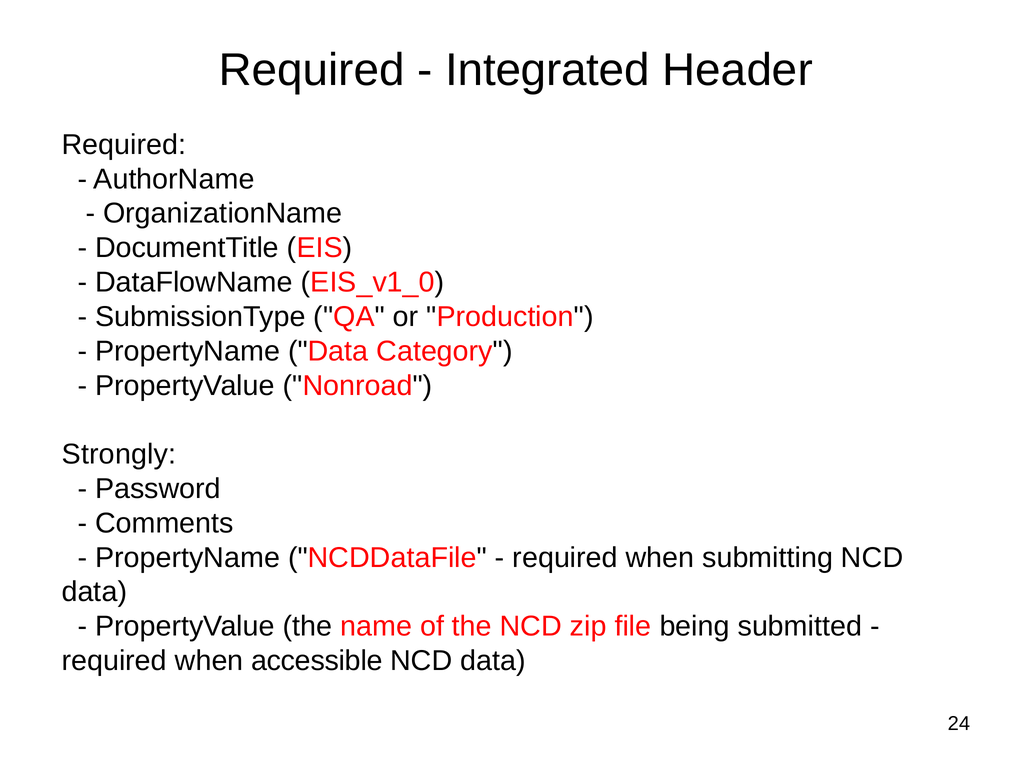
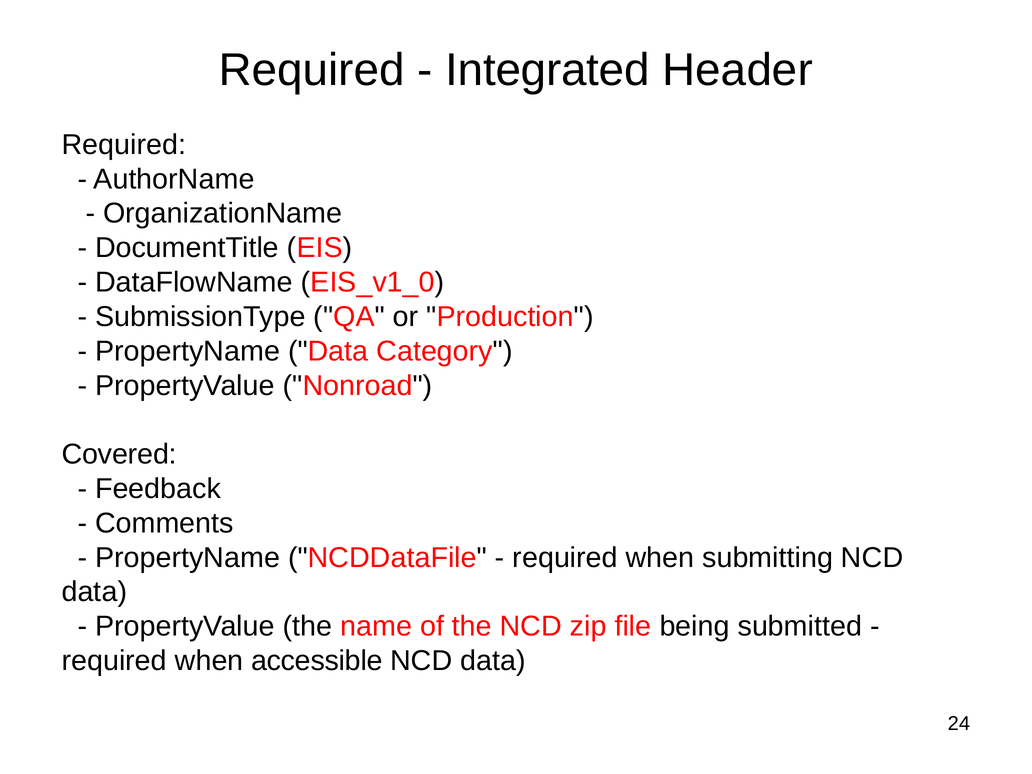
Strongly: Strongly -> Covered
Password: Password -> Feedback
